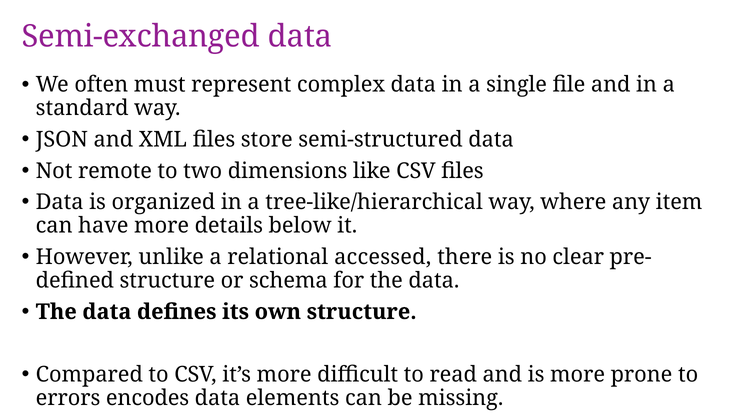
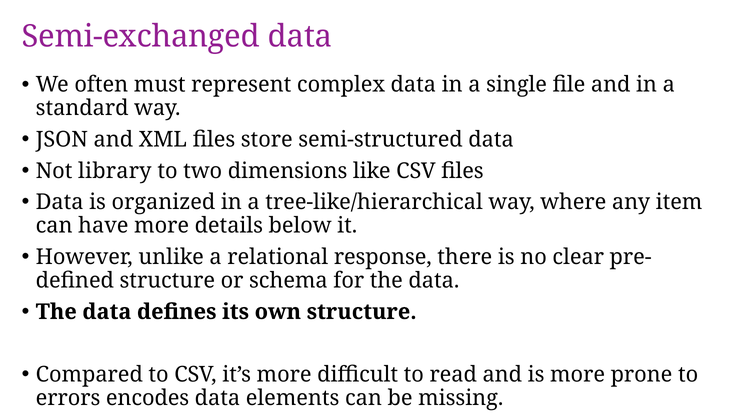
remote: remote -> library
accessed: accessed -> response
